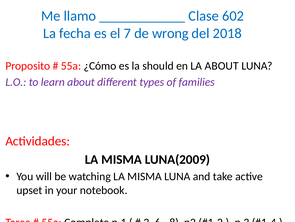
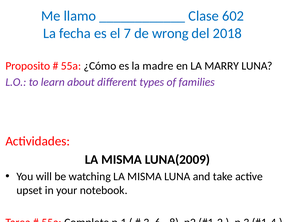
should: should -> madre
LA ABOUT: ABOUT -> MARRY
